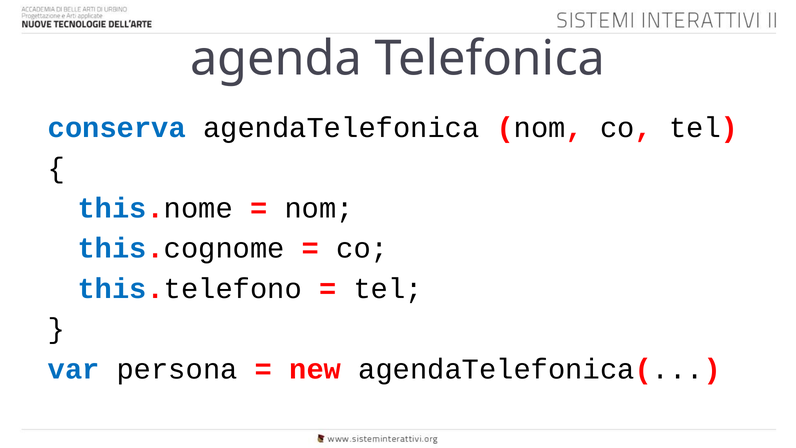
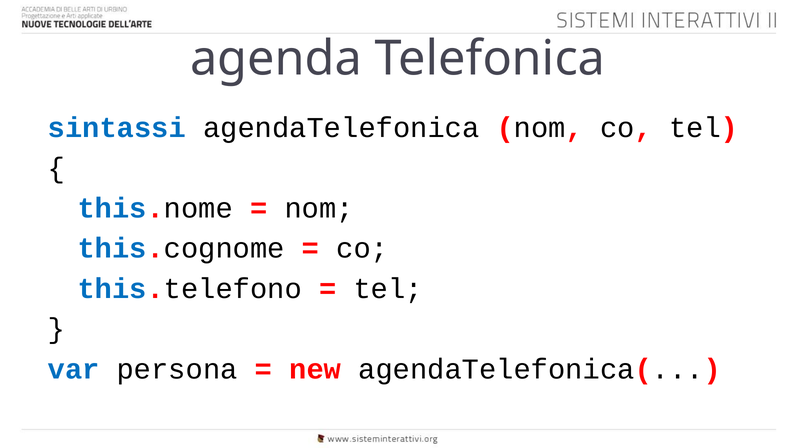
conserva: conserva -> sintassi
